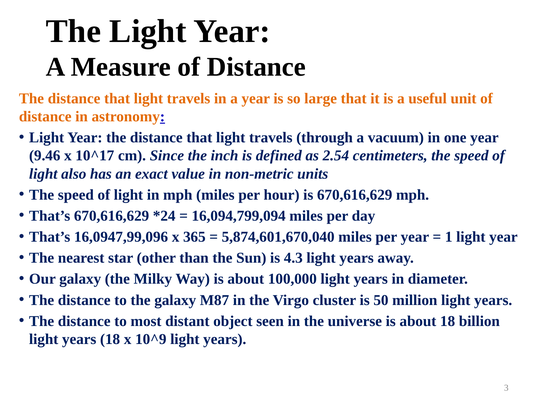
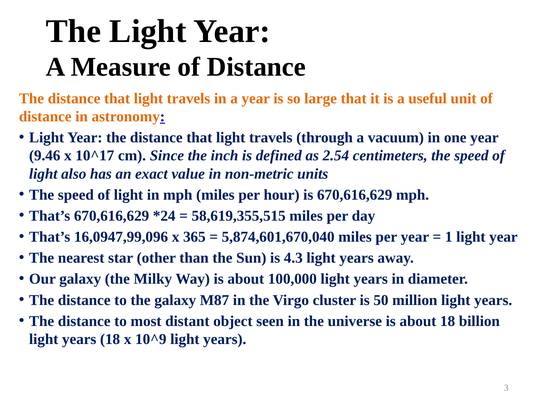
16,094,799,094: 16,094,799,094 -> 58,619,355,515
